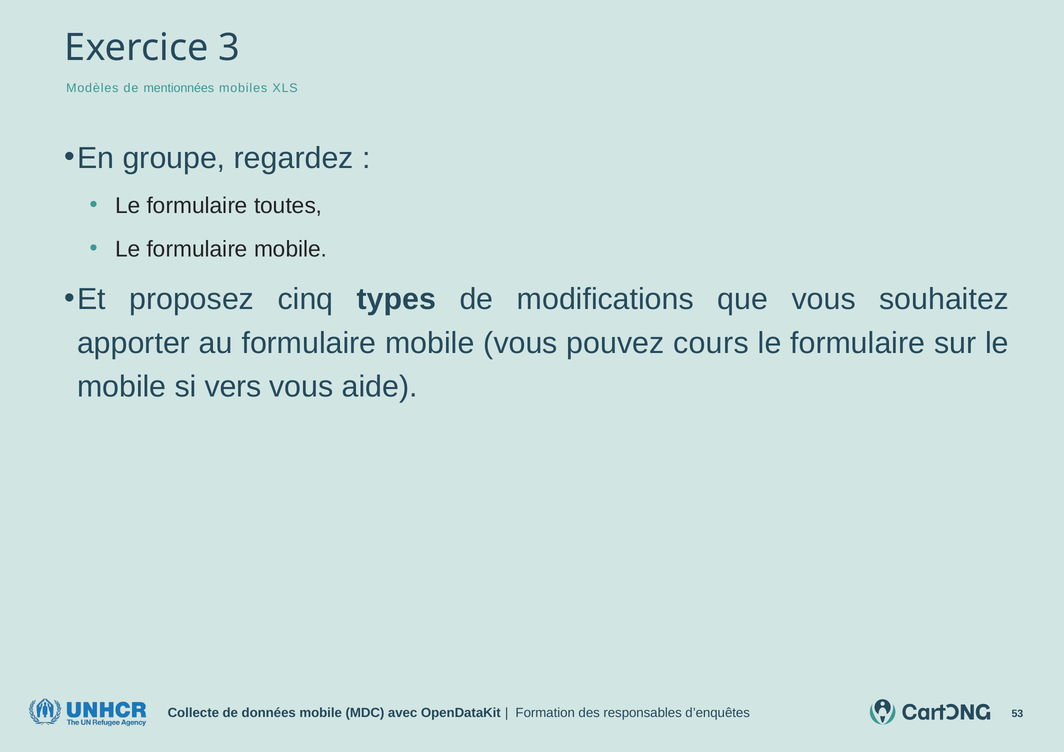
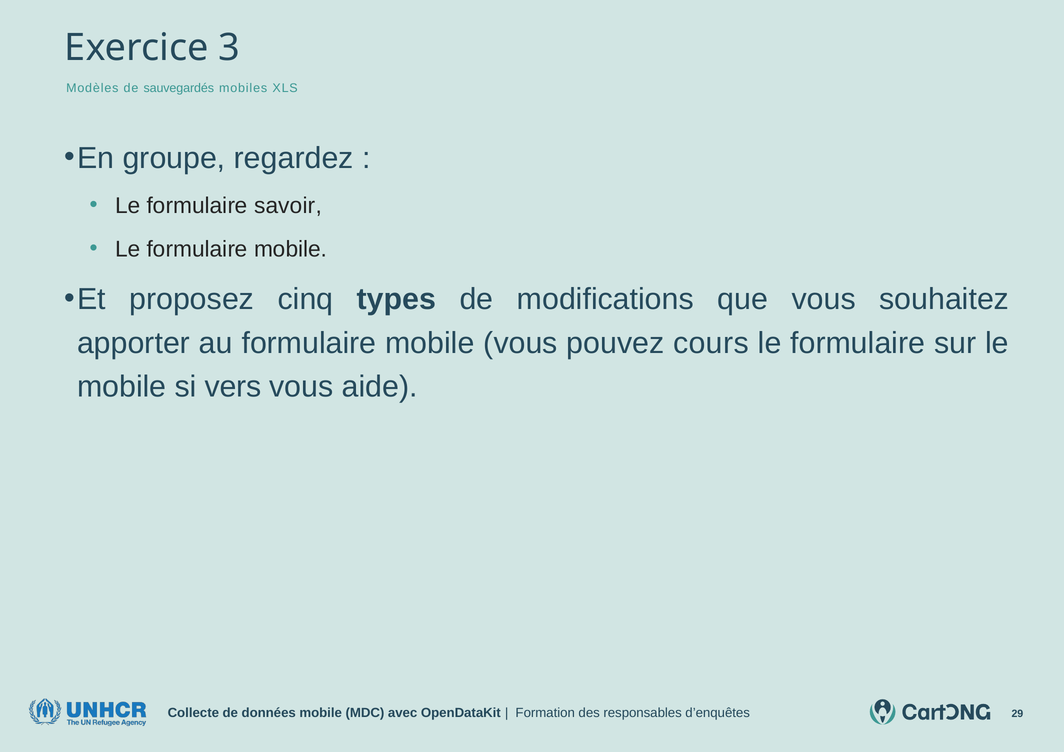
mentionnées: mentionnées -> sauvegardés
toutes: toutes -> savoir
53: 53 -> 29
